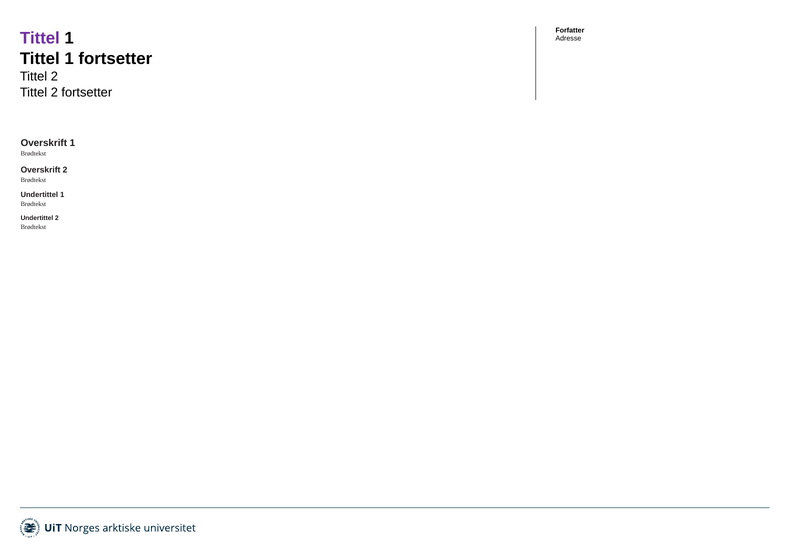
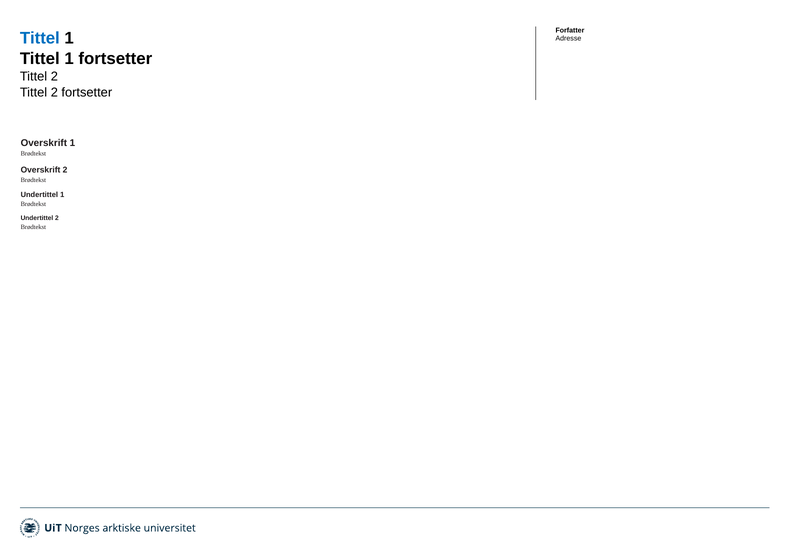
Tittel at (40, 38) colour: purple -> blue
